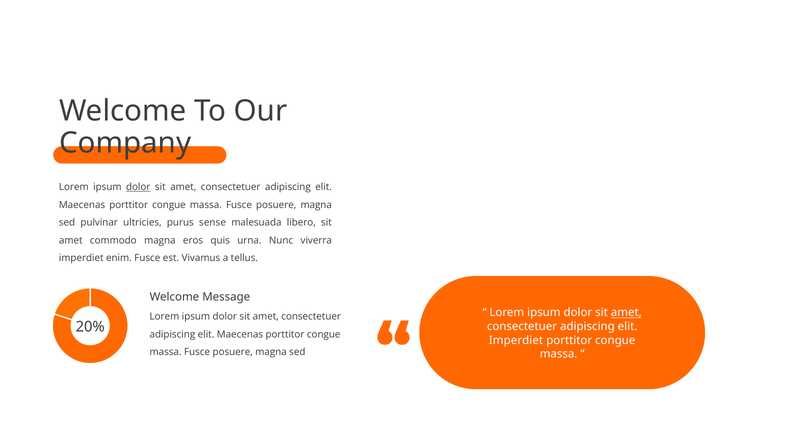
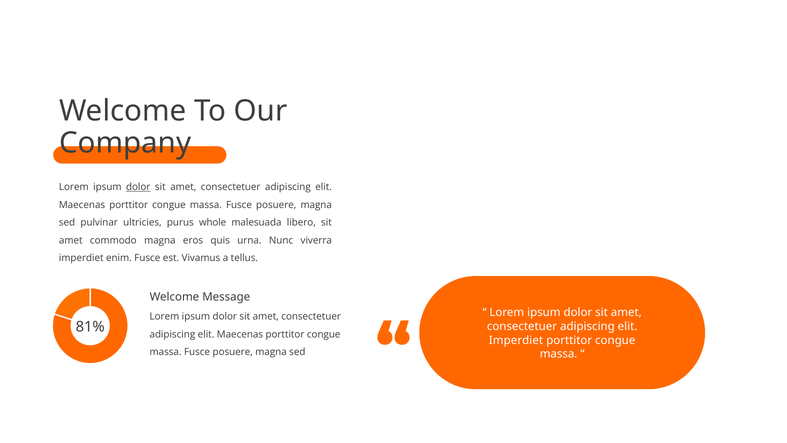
sense: sense -> whole
amet at (626, 312) underline: present -> none
20%: 20% -> 81%
